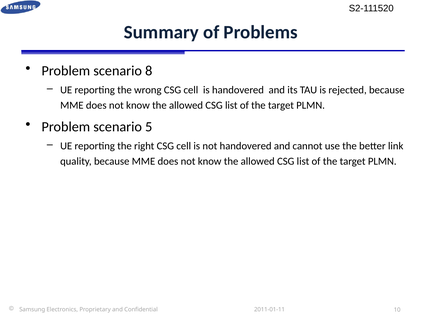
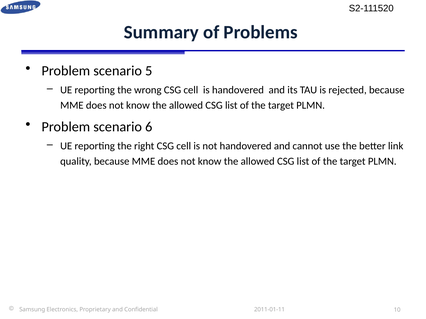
8: 8 -> 5
5: 5 -> 6
